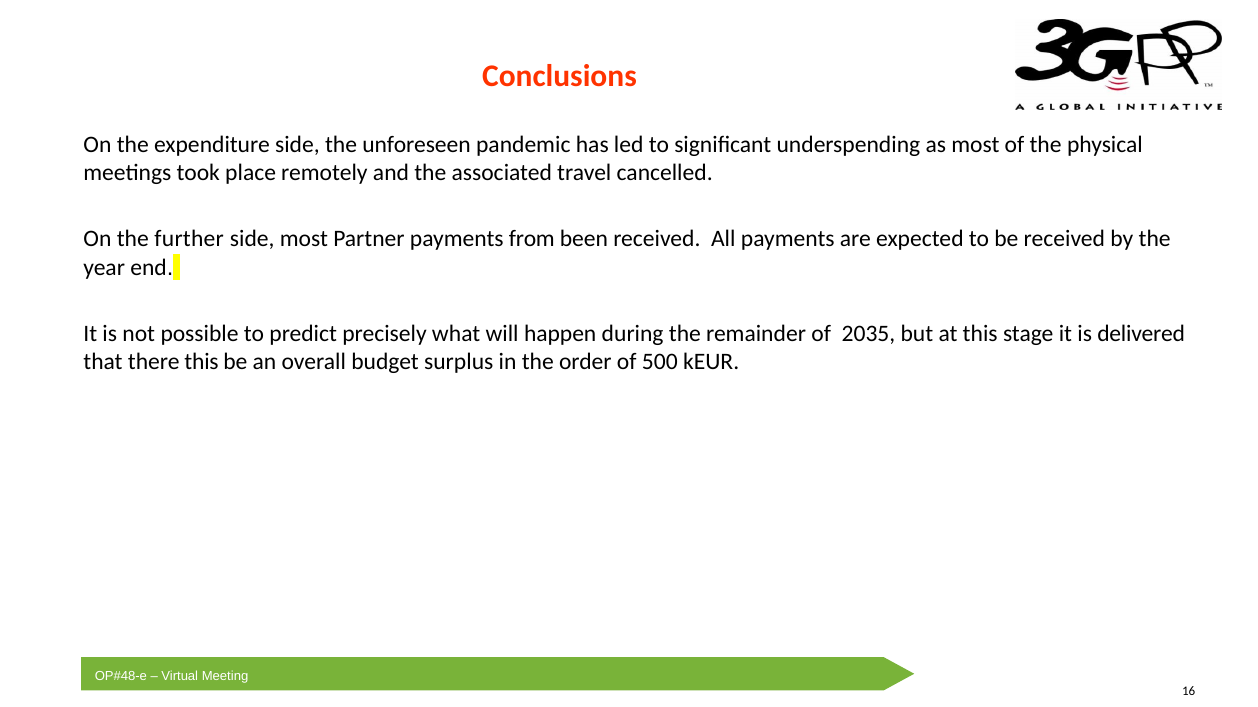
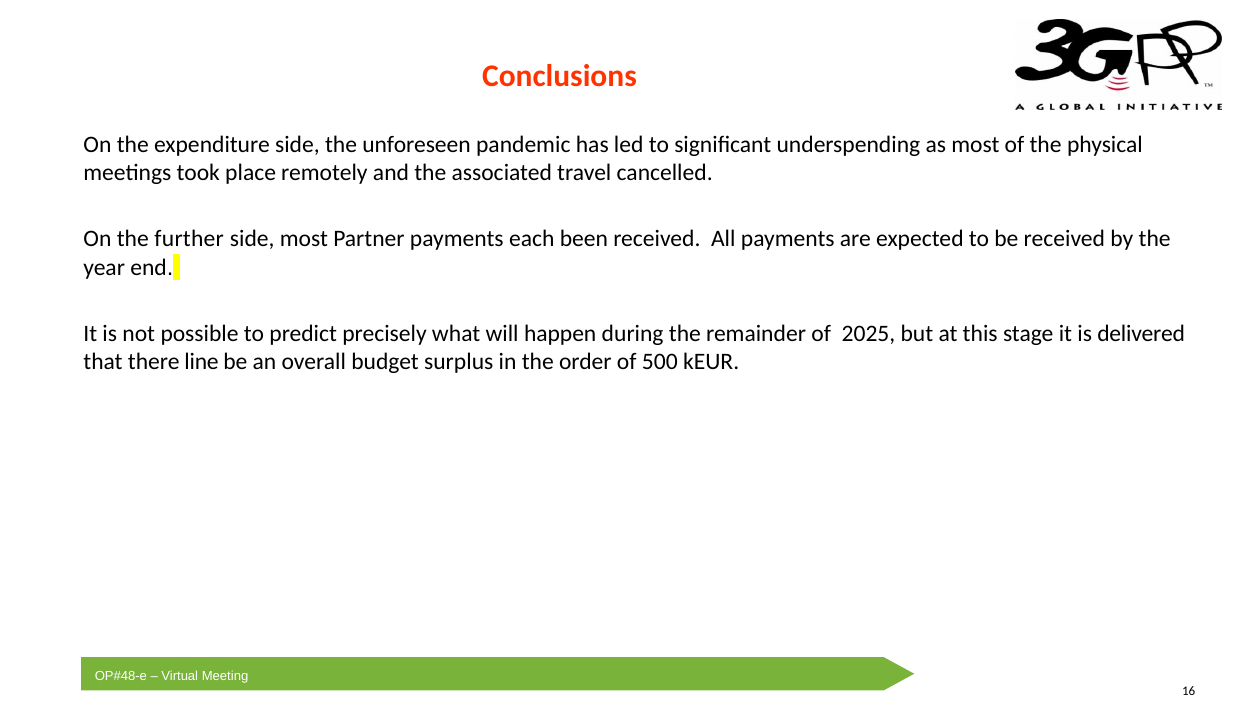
from: from -> each
2035: 2035 -> 2025
there this: this -> line
